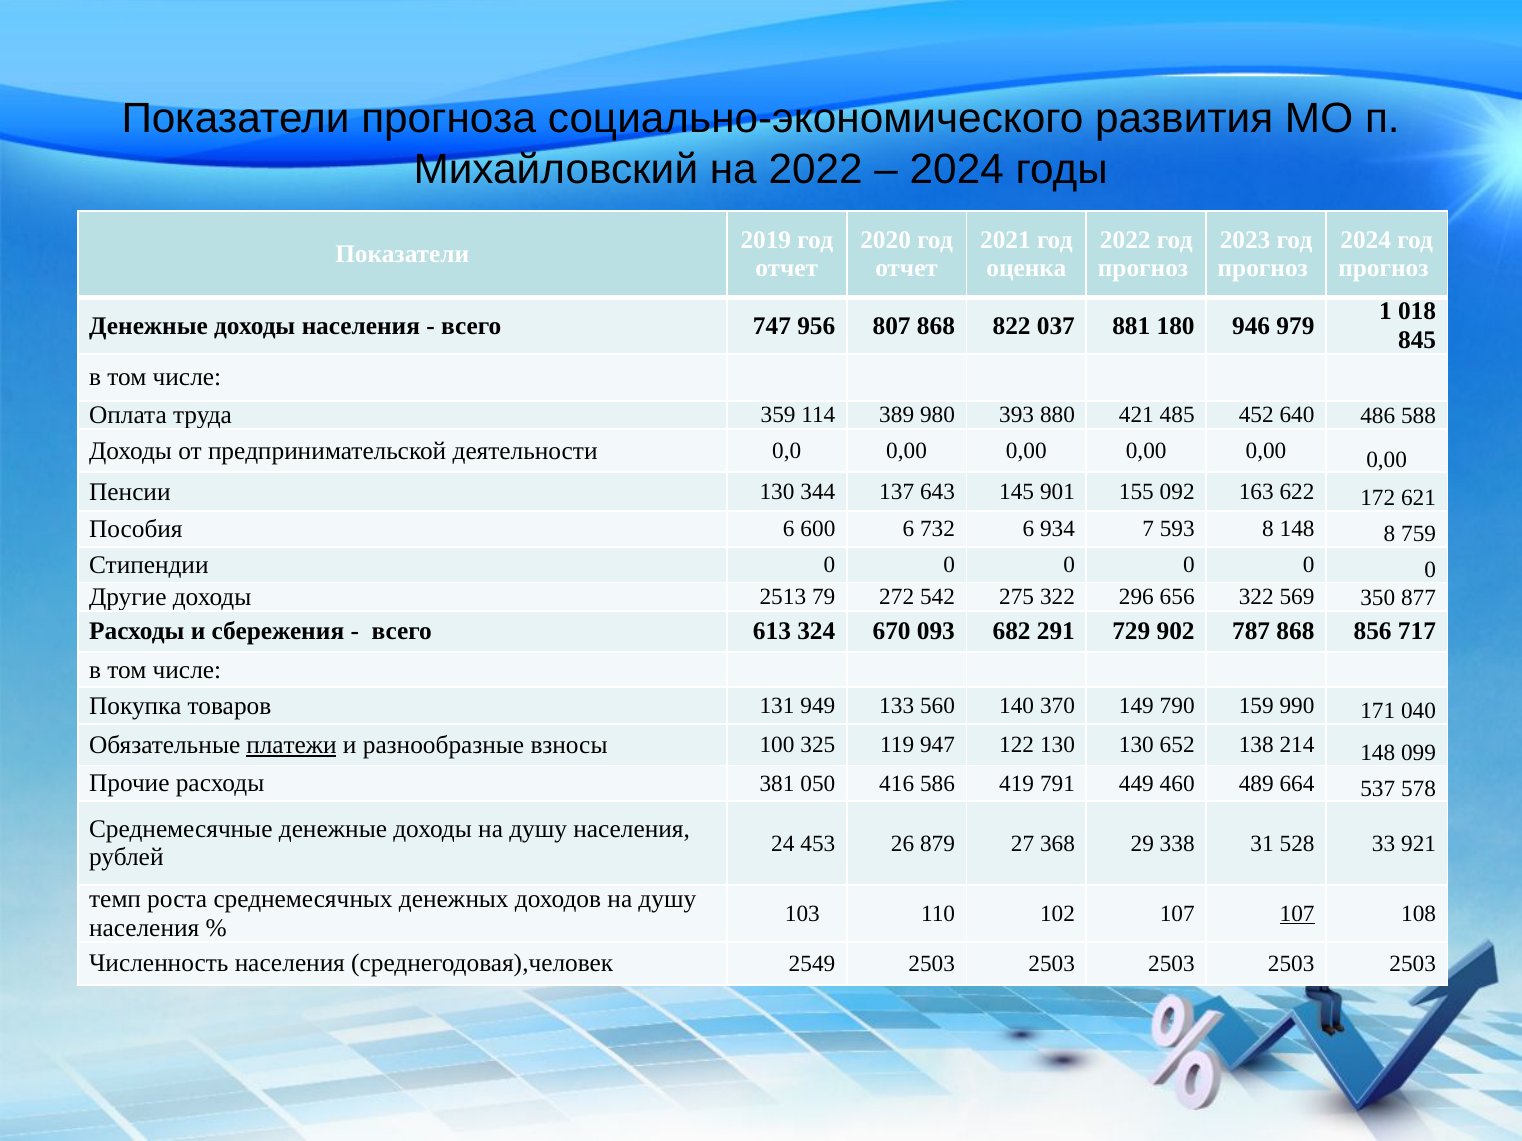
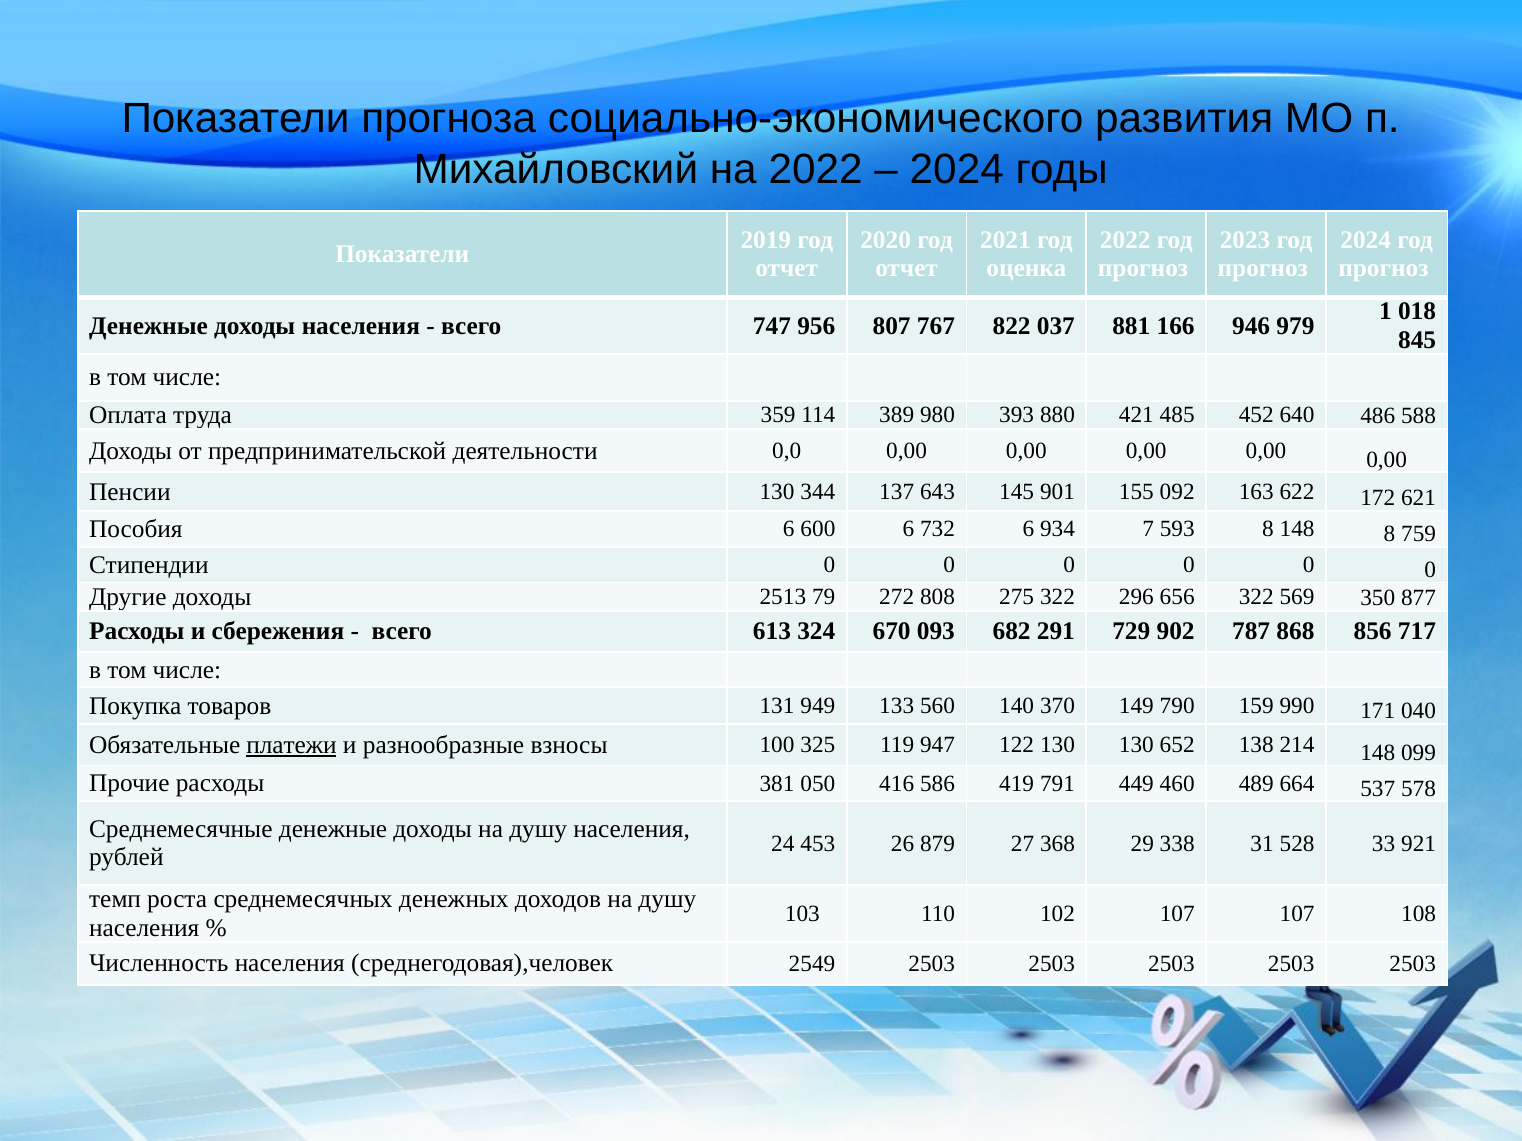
807 868: 868 -> 767
180: 180 -> 166
542: 542 -> 808
107 at (1297, 914) underline: present -> none
